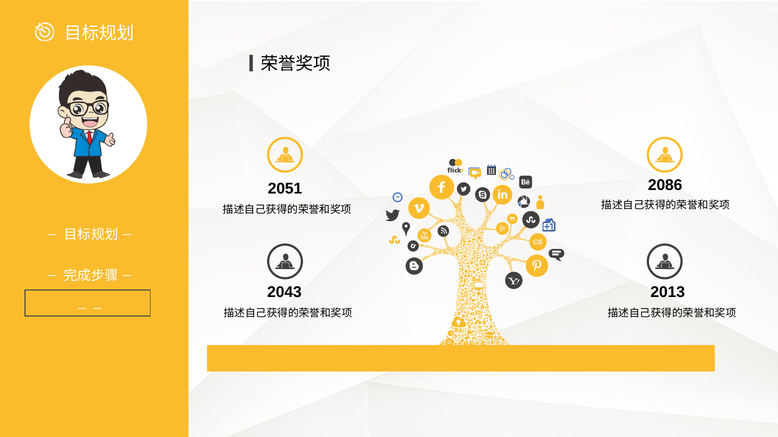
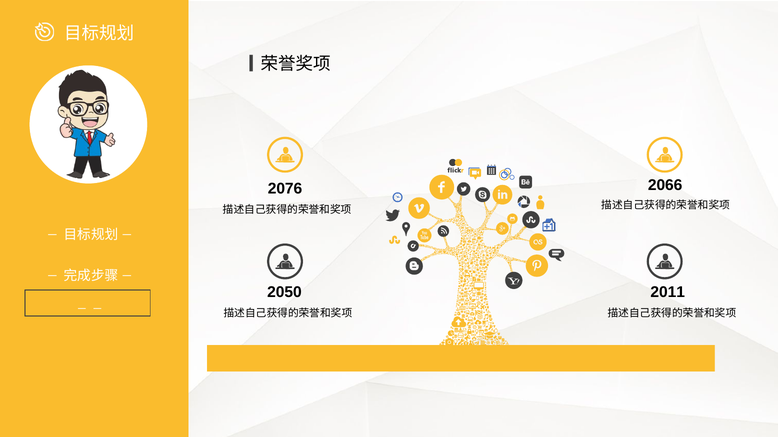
2086: 2086 -> 2066
2051: 2051 -> 2076
2043: 2043 -> 2050
2013: 2013 -> 2011
